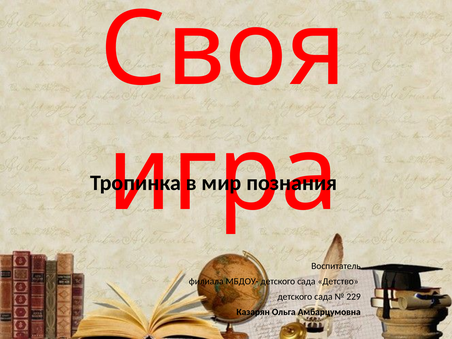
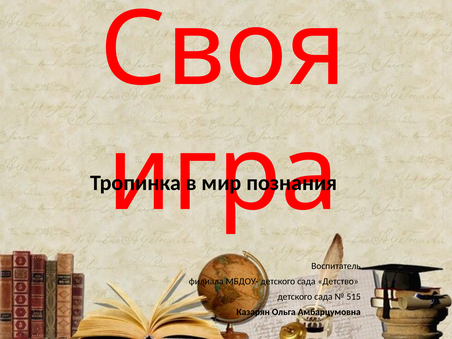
229: 229 -> 515
